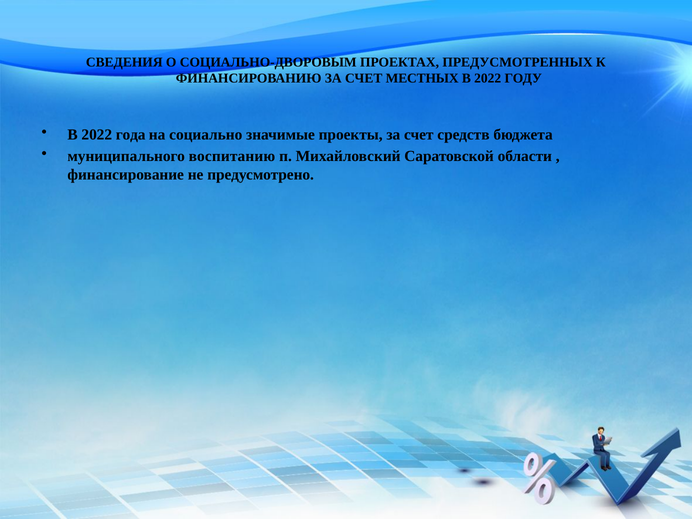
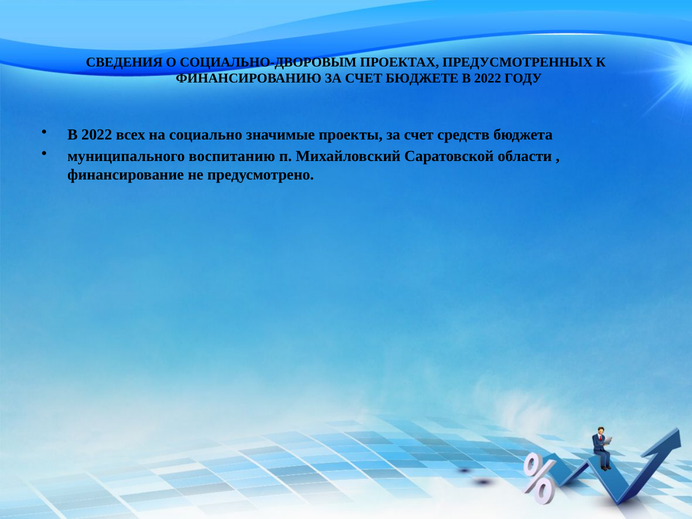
МЕСТНЫХ: МЕСТНЫХ -> БЮДЖЕТЕ
года: года -> всех
